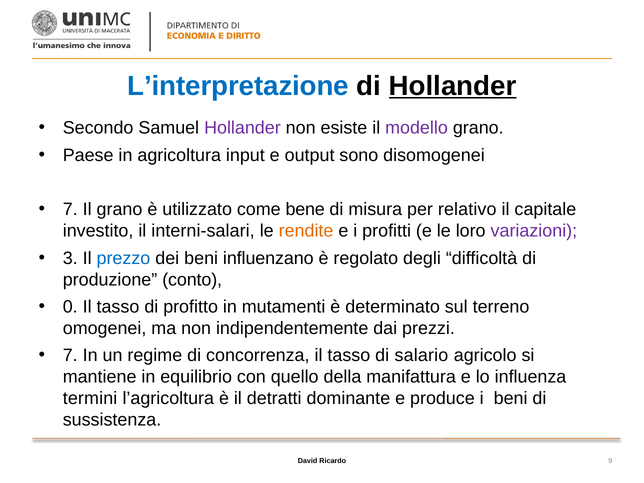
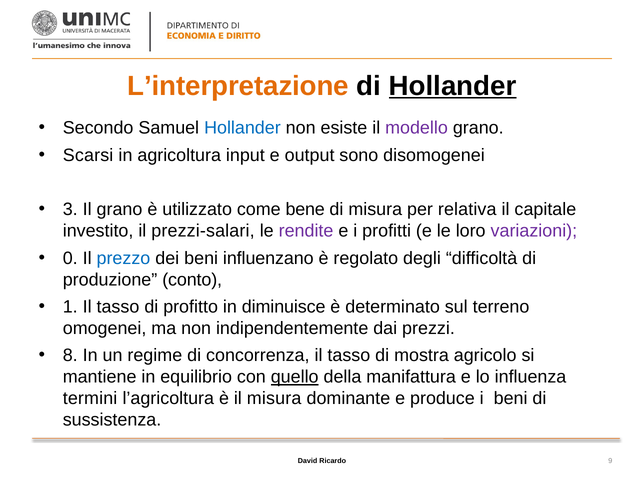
L’interpretazione colour: blue -> orange
Hollander at (242, 128) colour: purple -> blue
Paese: Paese -> Scarsi
7 at (70, 210): 7 -> 3
relativo: relativo -> relativa
interni-salari: interni-salari -> prezzi-salari
rendite colour: orange -> purple
3: 3 -> 0
0: 0 -> 1
mutamenti: mutamenti -> diminuisce
7 at (70, 356): 7 -> 8
salario: salario -> mostra
quello underline: none -> present
il detratti: detratti -> misura
